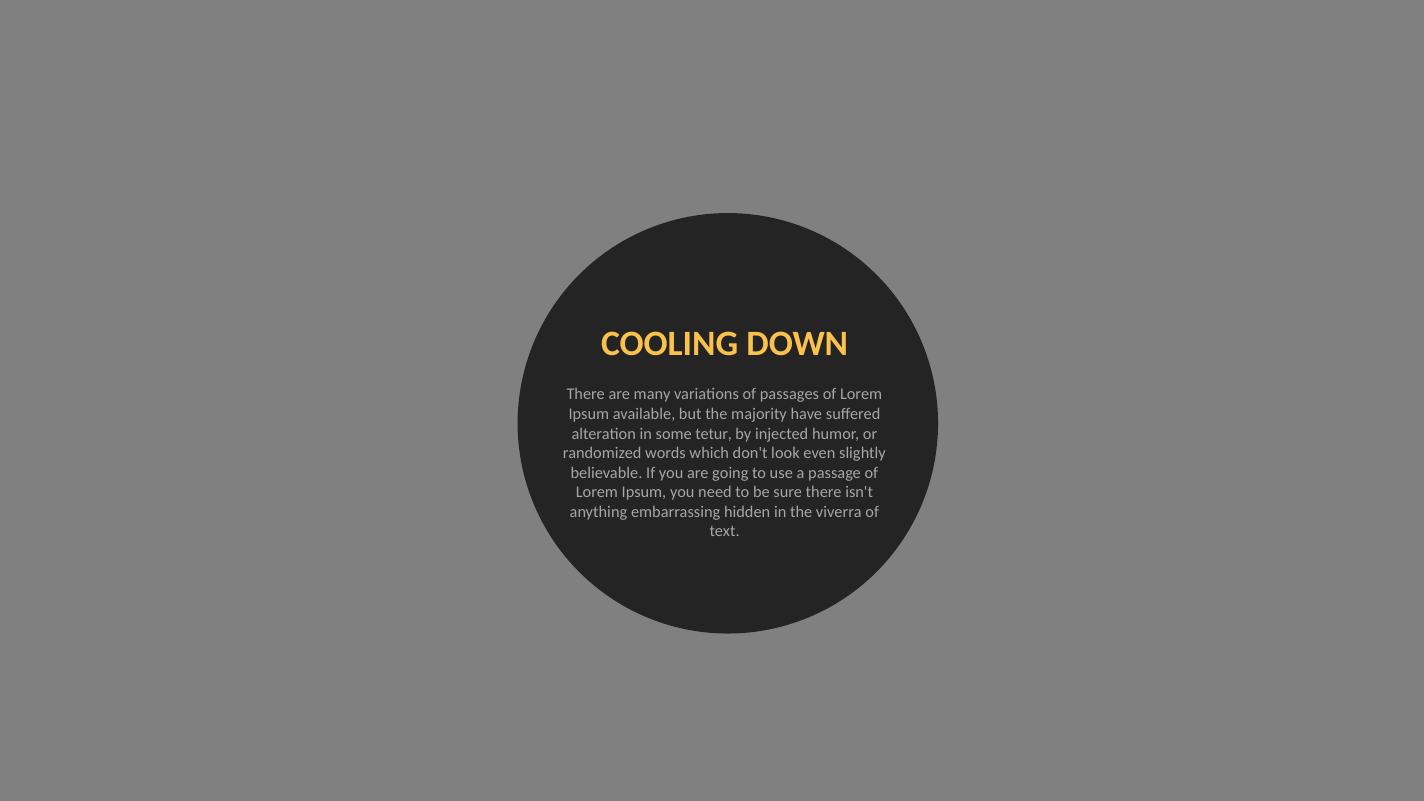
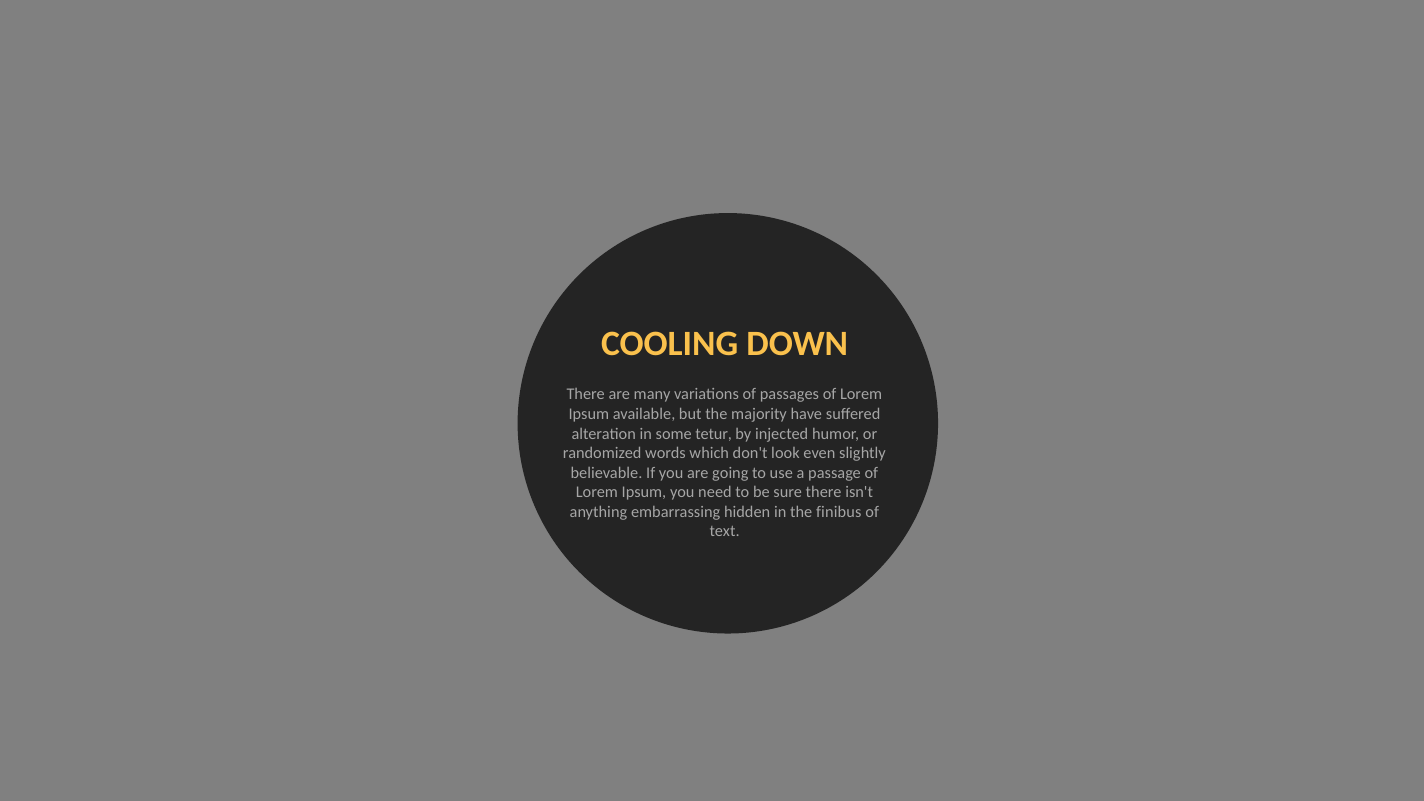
viverra: viverra -> finibus
